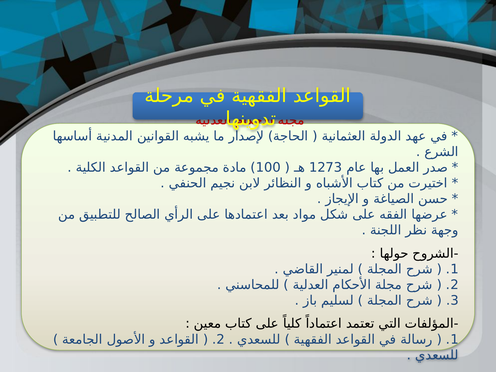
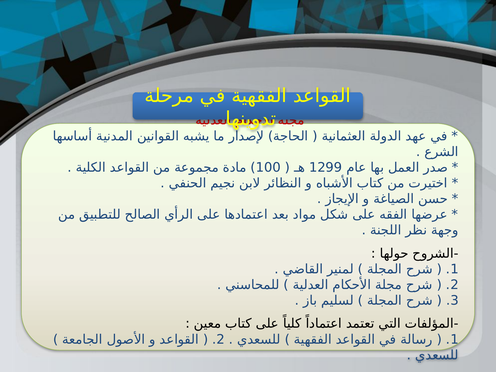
1273: 1273 -> 1299
